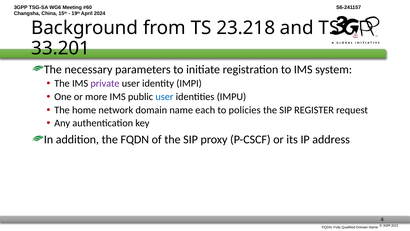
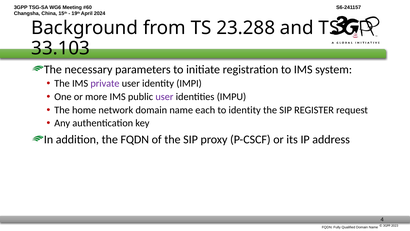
23.218: 23.218 -> 23.288
33.201: 33.201 -> 33.103
user at (164, 97) colour: blue -> purple
to policies: policies -> identity
